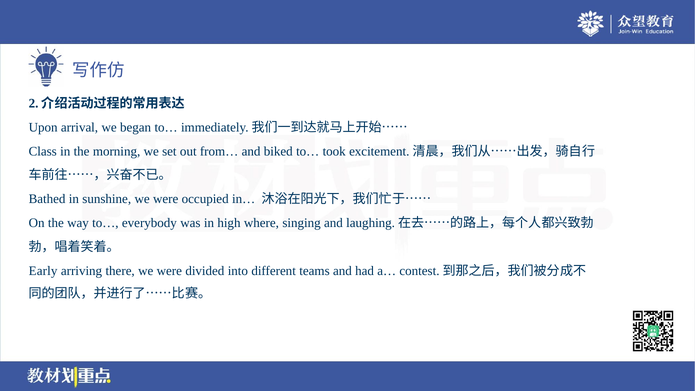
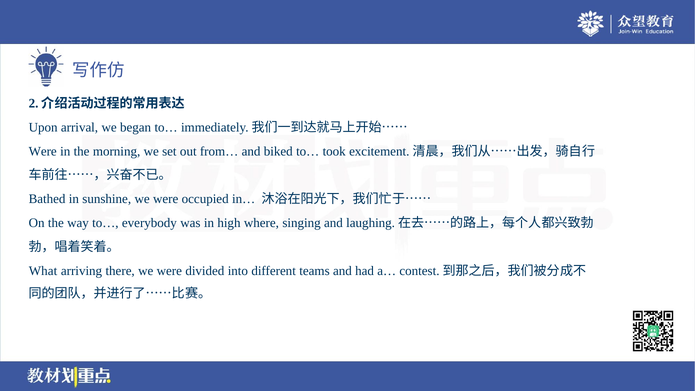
Class at (43, 151): Class -> Were
Early: Early -> What
